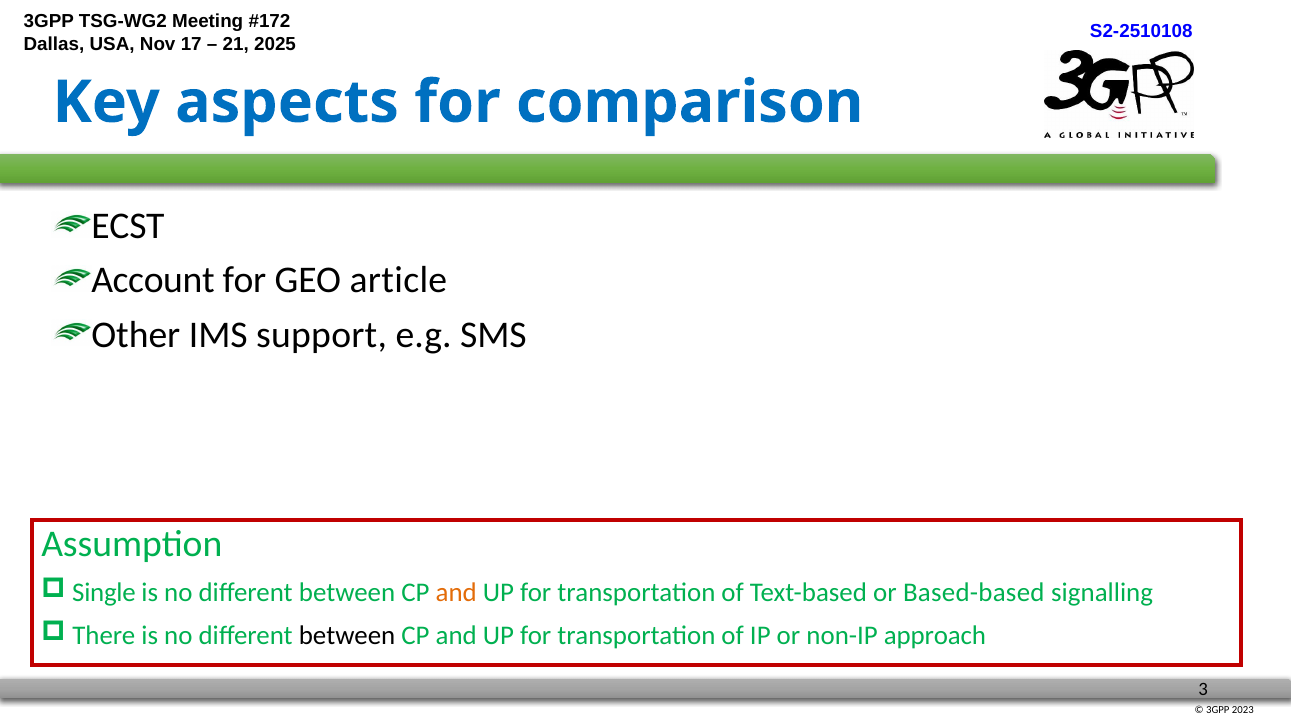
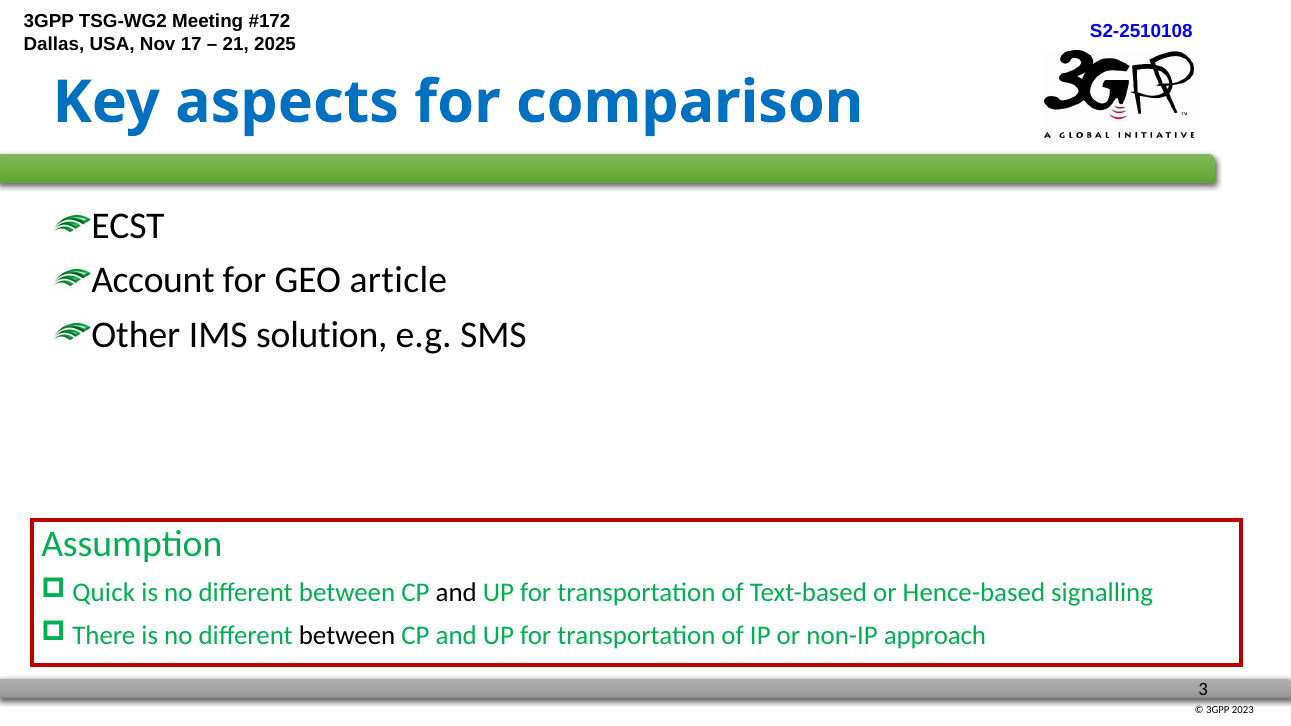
support: support -> solution
Single: Single -> Quick
and at (456, 593) colour: orange -> black
Based-based: Based-based -> Hence-based
